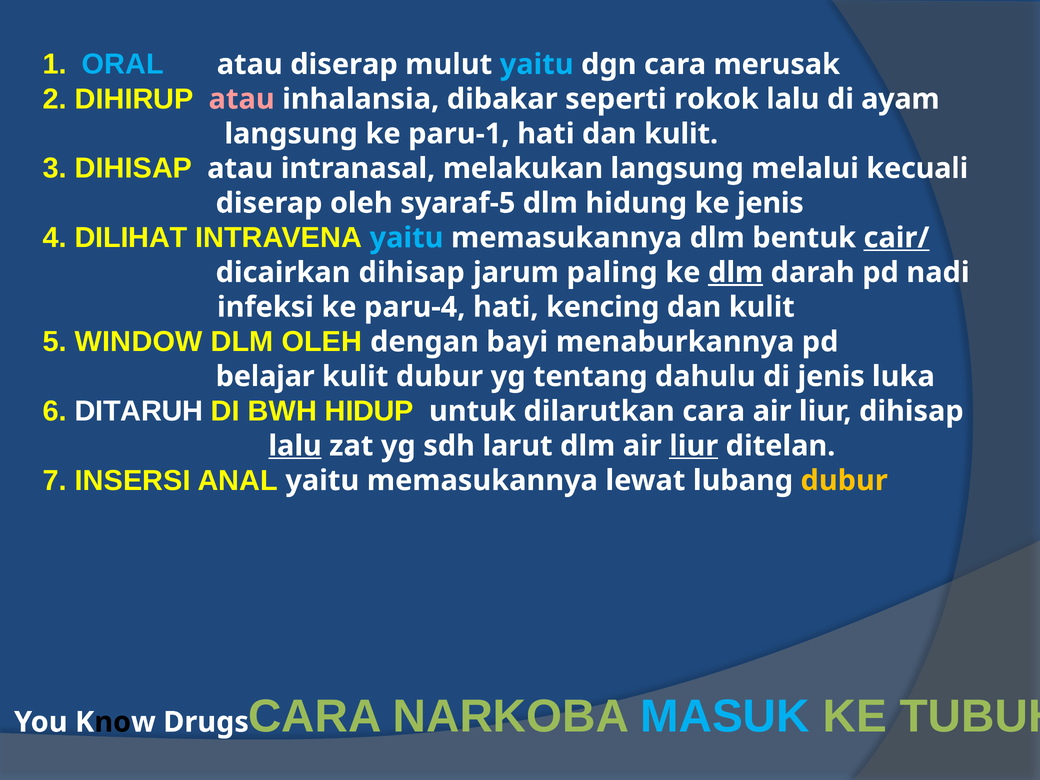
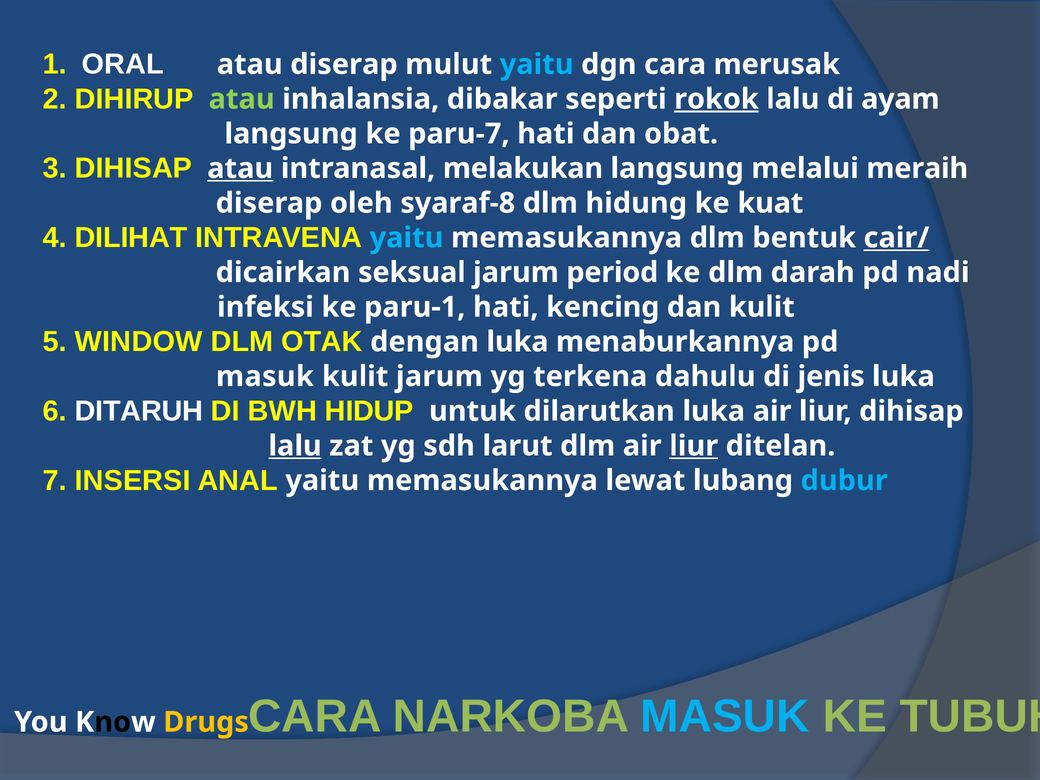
ORAL colour: light blue -> white
atau at (242, 99) colour: pink -> light green
rokok underline: none -> present
paru-1: paru-1 -> paru-7
hati dan kulit: kulit -> obat
atau at (240, 168) underline: none -> present
kecuali: kecuali -> meraih
syaraf-5: syaraf-5 -> syaraf-8
ke jenis: jenis -> kuat
dicairkan dihisap: dihisap -> seksual
paling: paling -> period
dlm at (736, 272) underline: present -> none
paru-4: paru-4 -> paru-1
DLM OLEH: OLEH -> OTAK
dengan bayi: bayi -> luka
belajar at (265, 377): belajar -> masuk
kulit dubur: dubur -> jarum
tentang: tentang -> terkena
dilarutkan cara: cara -> luka
dubur at (844, 481) colour: yellow -> light blue
Drugs colour: white -> yellow
